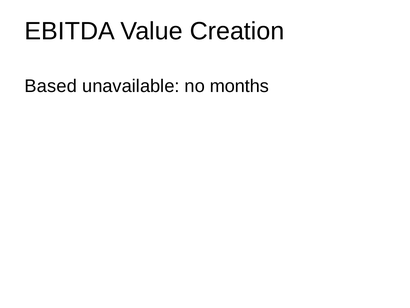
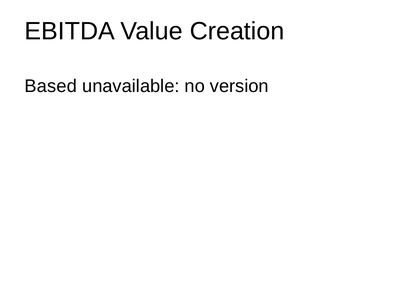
months: months -> version
